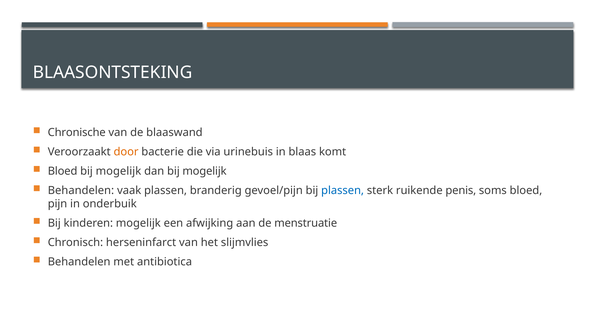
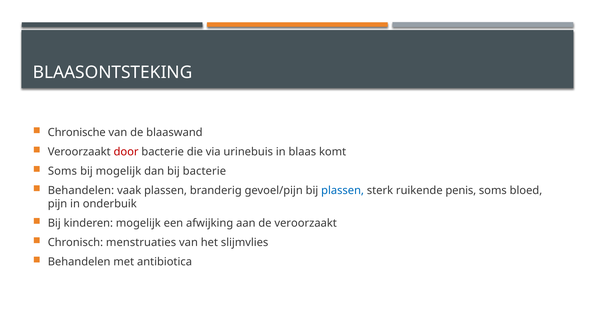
door colour: orange -> red
Bloed at (63, 171): Bloed -> Soms
dan bij mogelijk: mogelijk -> bacterie
de menstruatie: menstruatie -> veroorzaakt
herseninfarct: herseninfarct -> menstruaties
